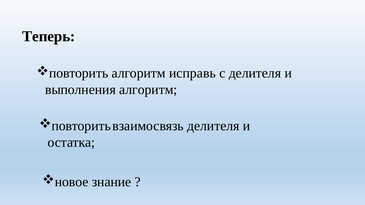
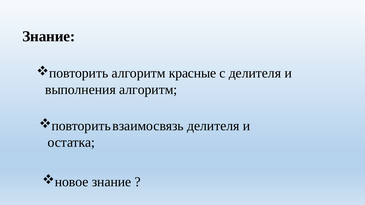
Теперь at (49, 36): Теперь -> Знание
исправь: исправь -> красные
